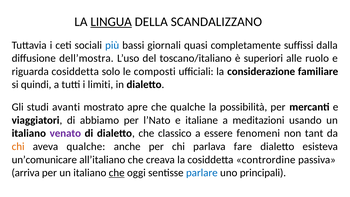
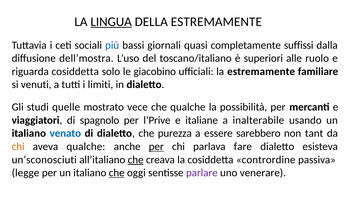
DELLA SCANDALIZZANO: SCANDALIZZANO -> ESTREMAMENTE
composti: composti -> giacobino
la considerazione: considerazione -> estremamente
quindi: quindi -> venuti
avanti: avanti -> quelle
apre: apre -> vece
abbiamo: abbiamo -> spagnolo
l’Nato: l’Nato -> l’Prive
meditazioni: meditazioni -> inalterabile
venato colour: purple -> blue
classico: classico -> purezza
fenomeni: fenomeni -> sarebbero
per at (156, 146) underline: none -> present
un’comunicare: un’comunicare -> un’sconosciuti
che at (136, 160) underline: none -> present
arriva: arriva -> legge
parlare colour: blue -> purple
principali: principali -> venerare
